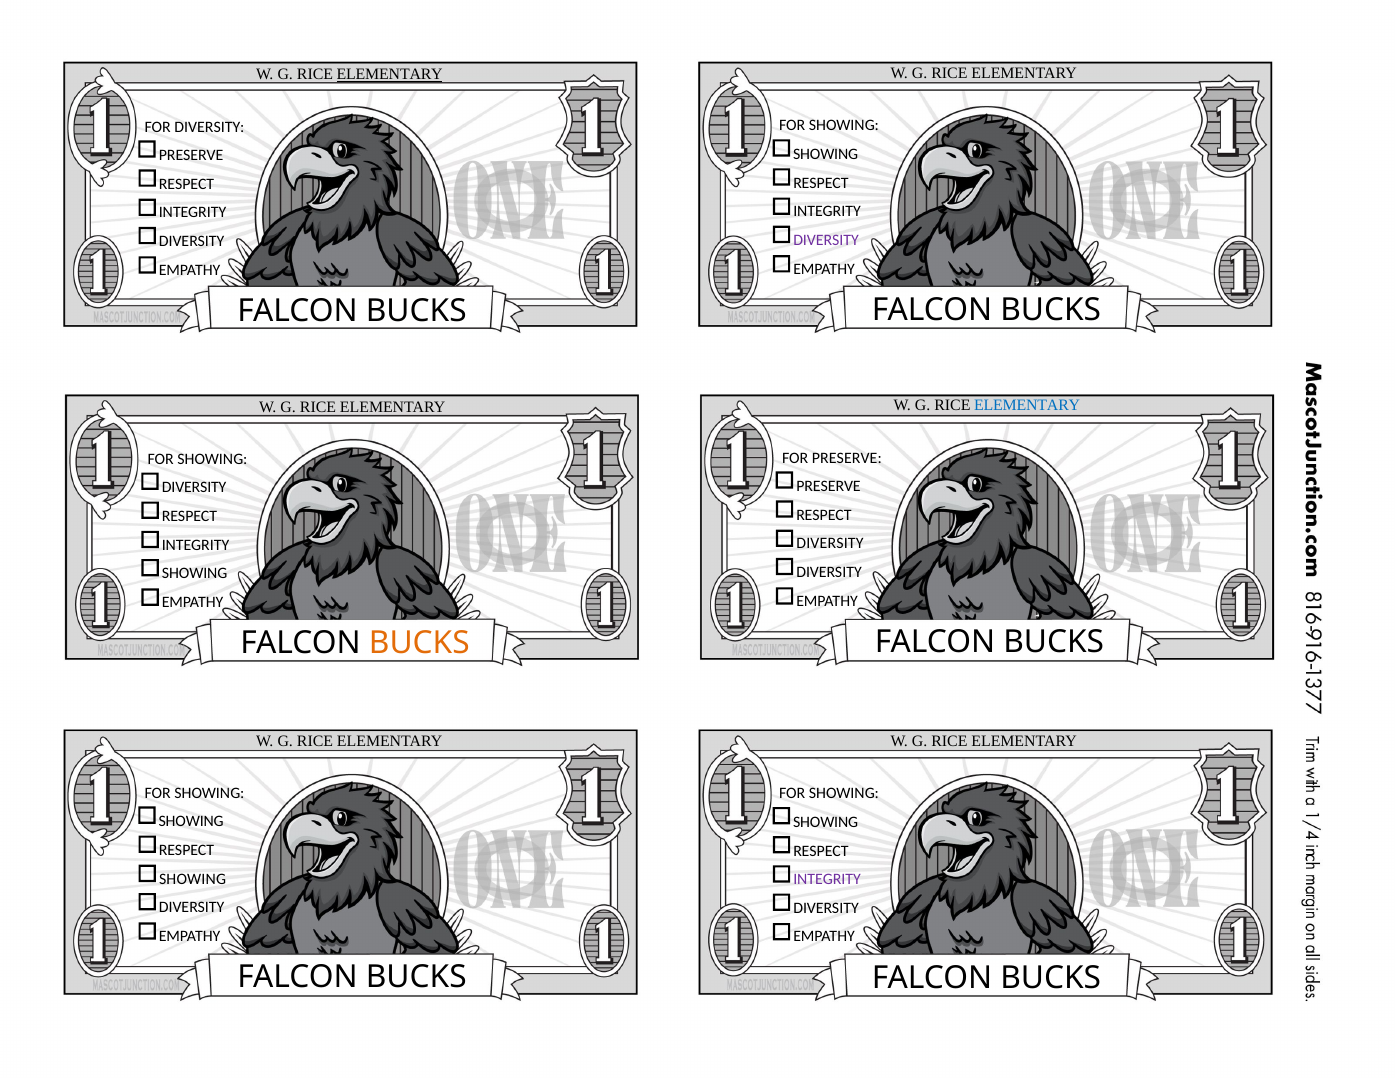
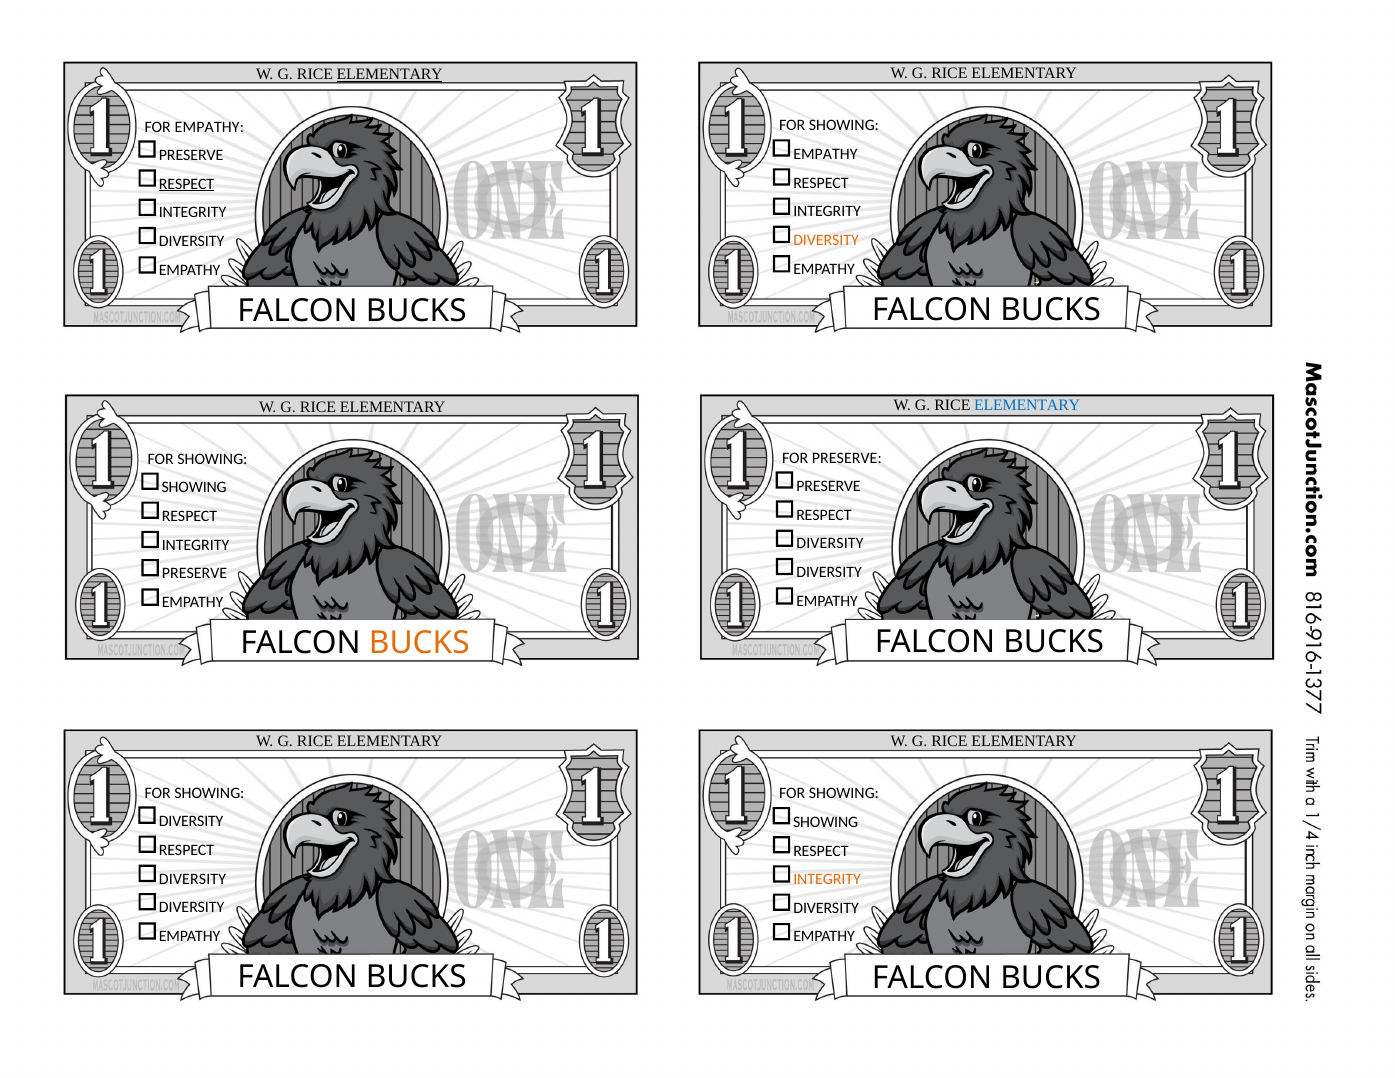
FOR DIVERSITY: DIVERSITY -> EMPATHY
SHOWING at (826, 154): SHOWING -> EMPATHY
RESPECT at (187, 184) underline: none -> present
DIVERSITY at (826, 240) colour: purple -> orange
DIVERSITY at (194, 488): DIVERSITY -> SHOWING
SHOWING at (195, 573): SHOWING -> PRESERVE
SHOWING at (191, 822): SHOWING -> DIVERSITY
SHOWING at (193, 879): SHOWING -> DIVERSITY
INTEGRITY at (827, 879) colour: purple -> orange
